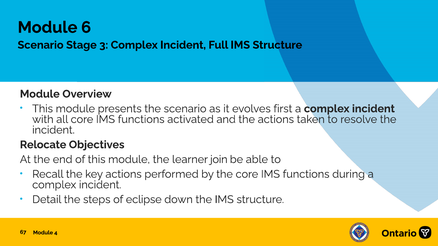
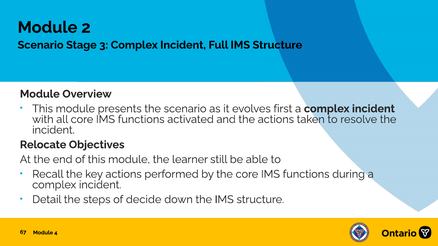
6: 6 -> 2
join: join -> still
eclipse: eclipse -> decide
